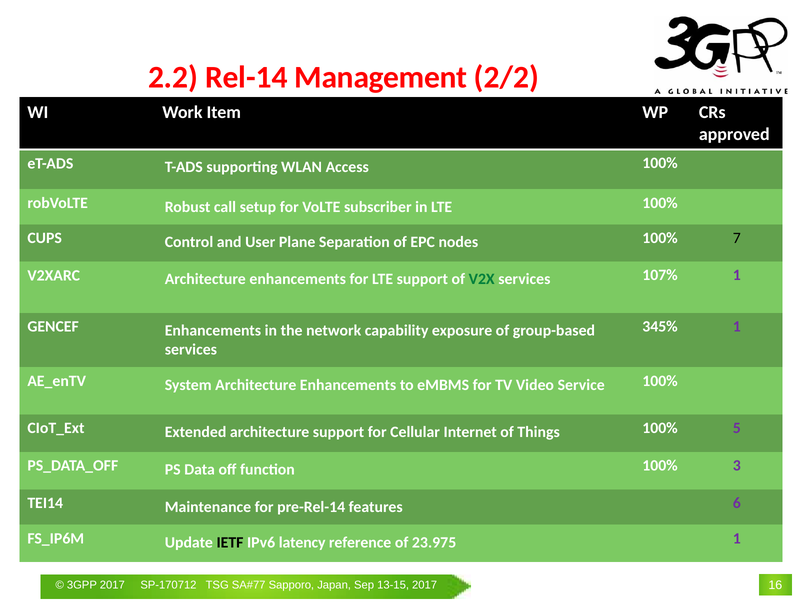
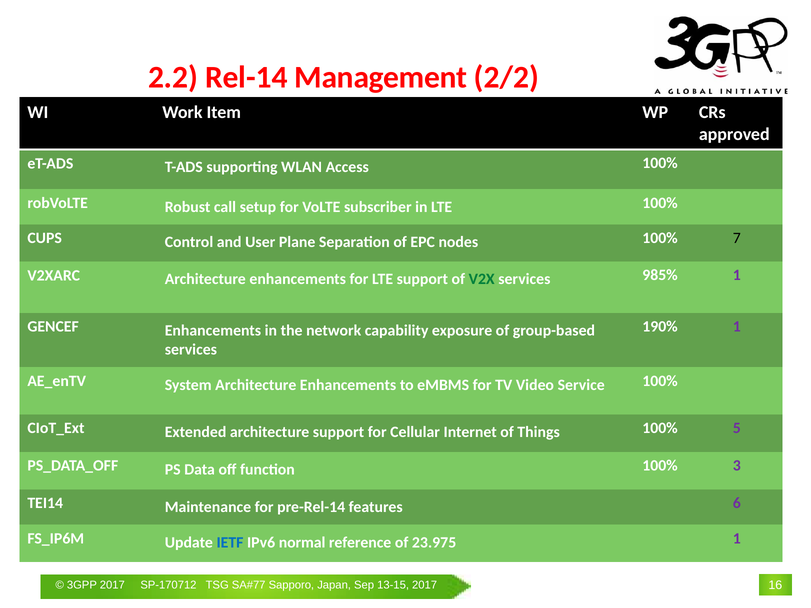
107%: 107% -> 985%
345%: 345% -> 190%
IETF colour: black -> blue
latency: latency -> normal
